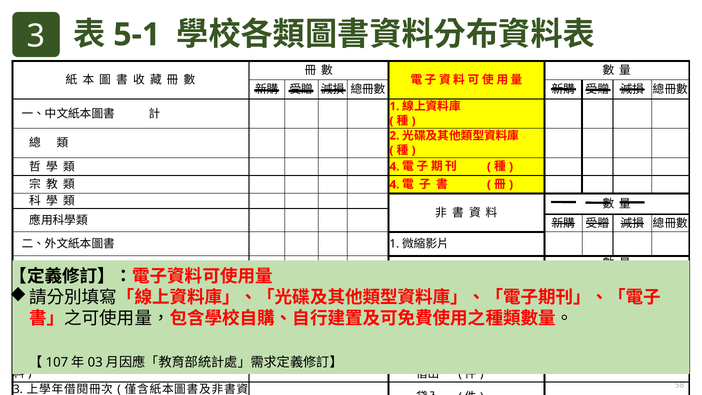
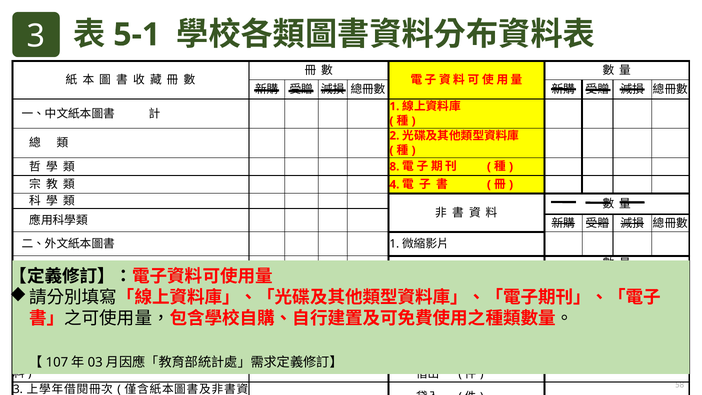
4 at (394, 167): 4 -> 8
